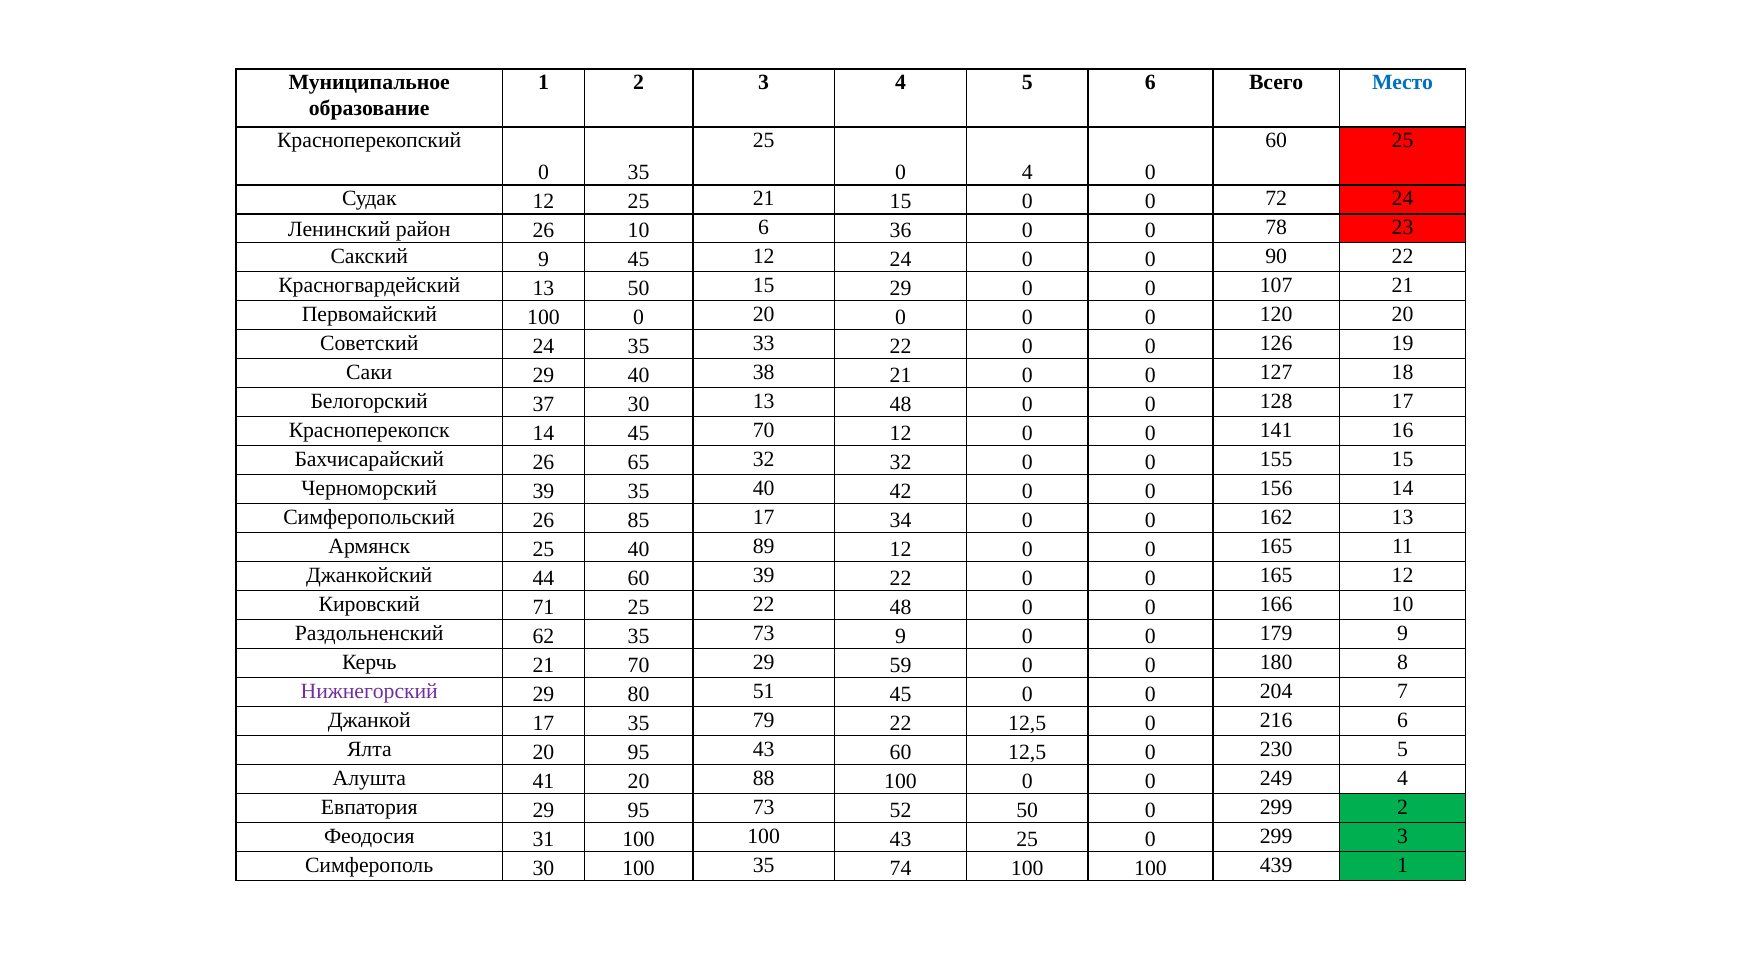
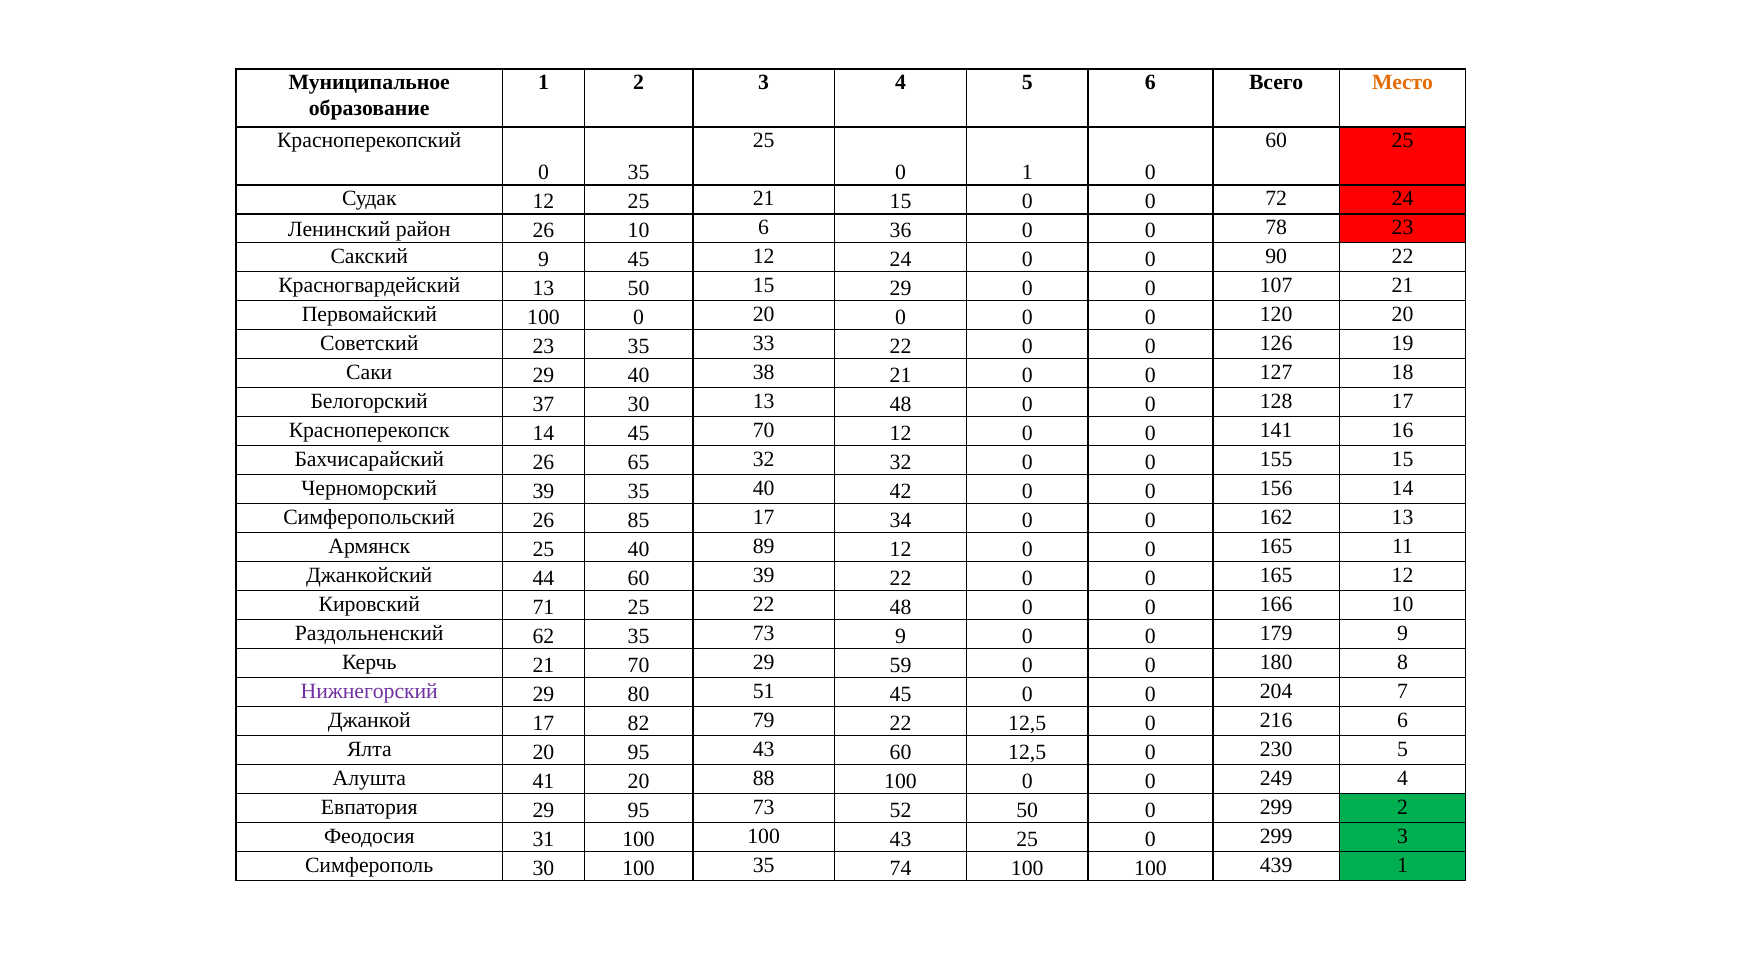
Место colour: blue -> orange
0 4: 4 -> 1
Советский 24: 24 -> 23
17 35: 35 -> 82
